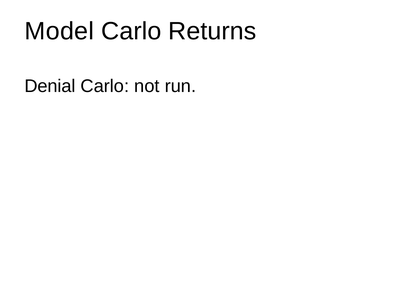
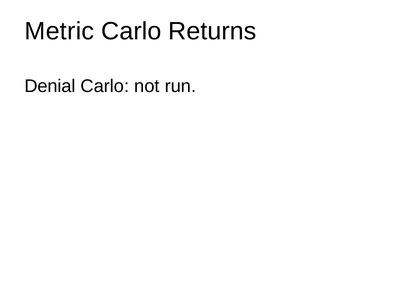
Model: Model -> Metric
